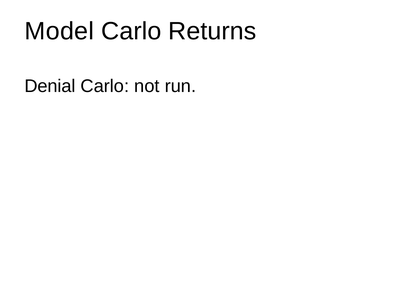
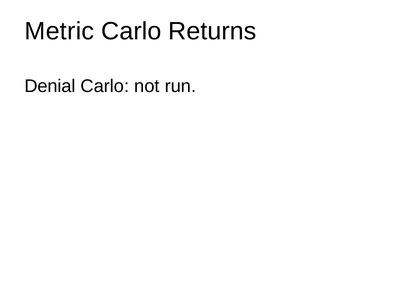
Model: Model -> Metric
